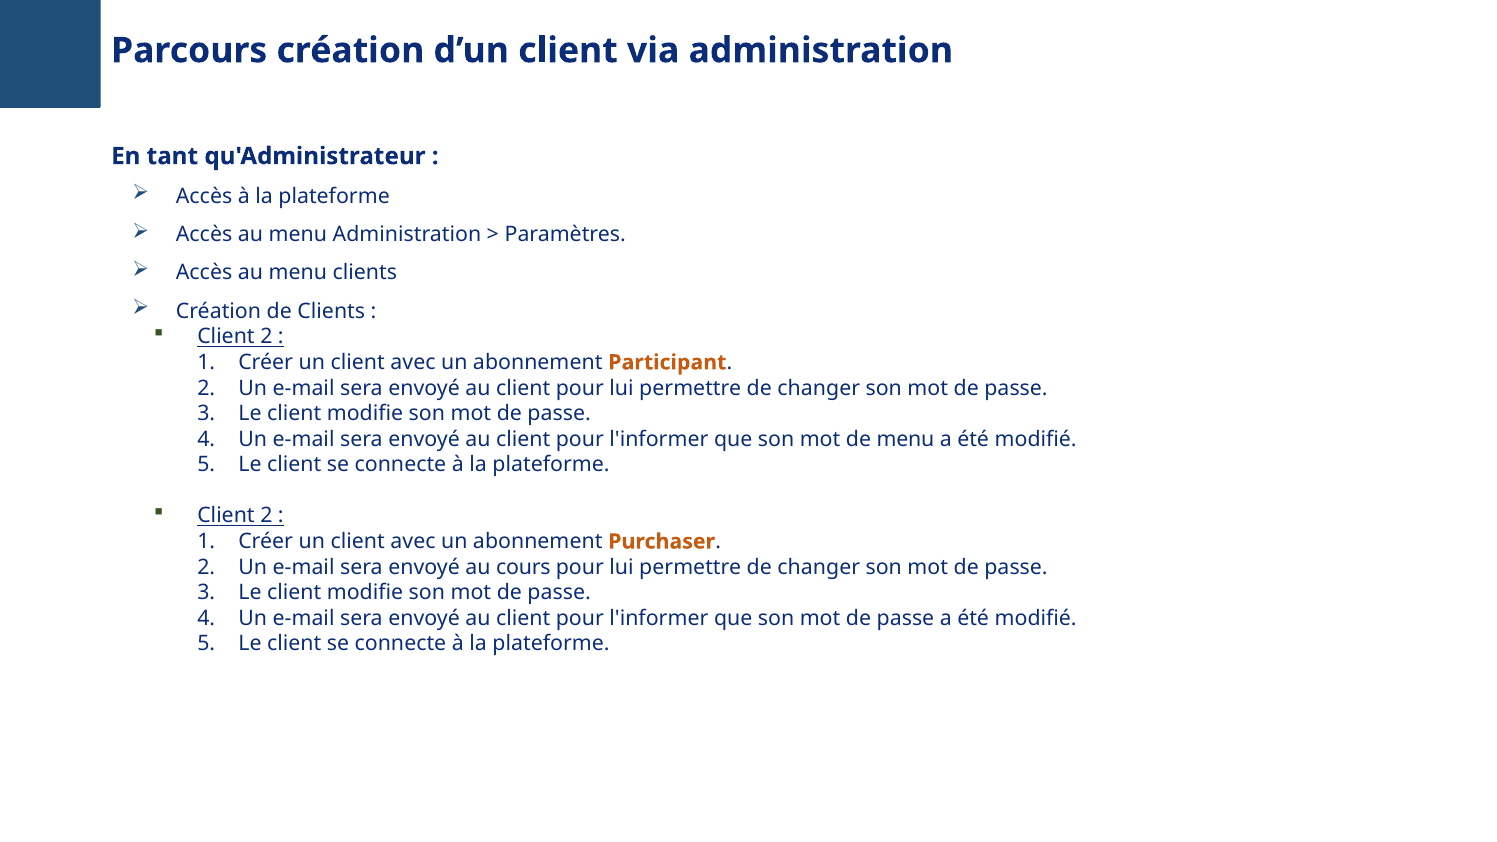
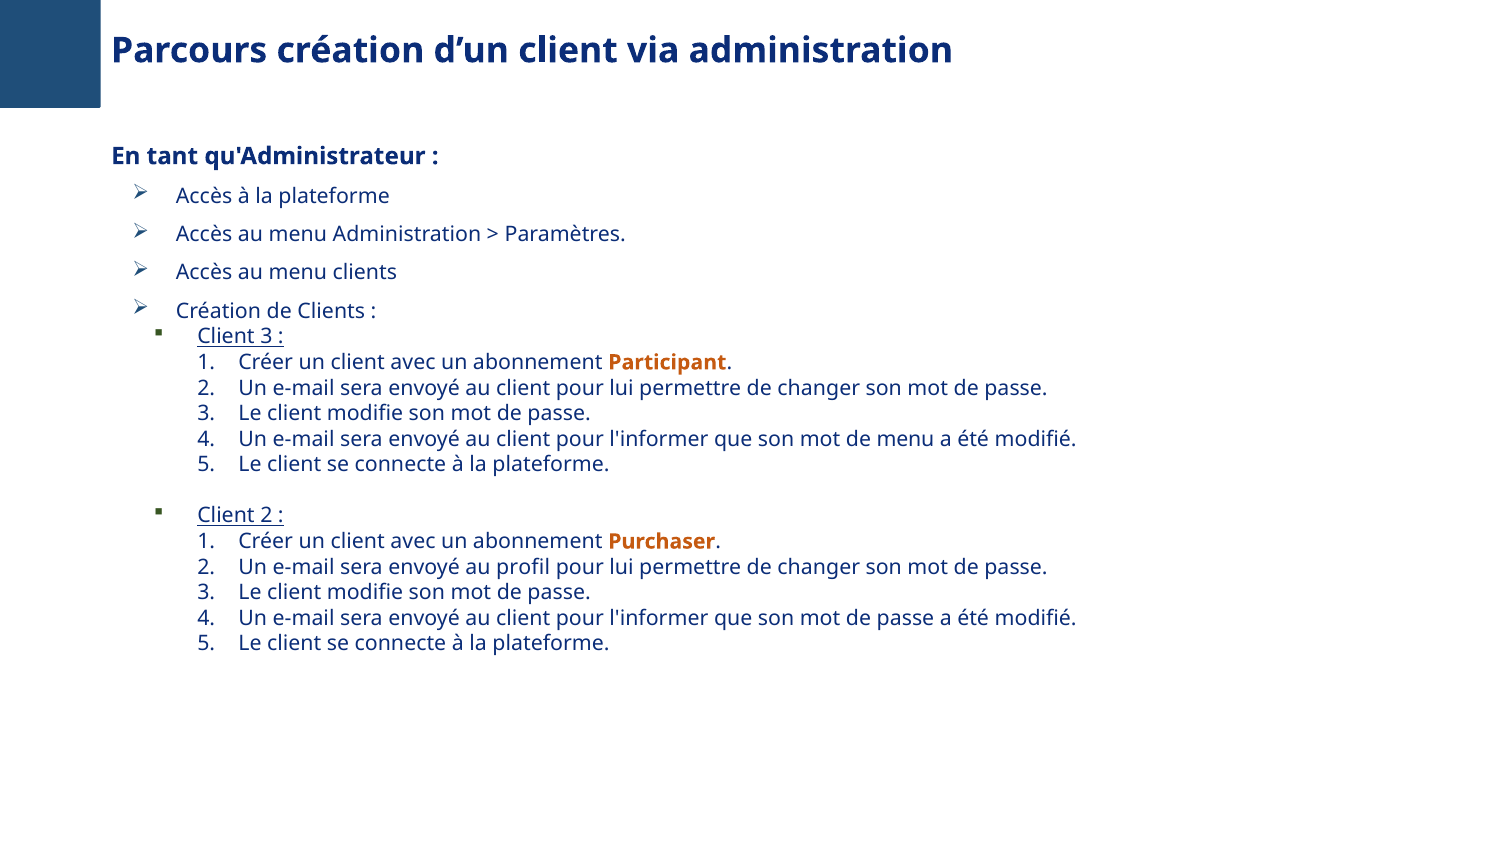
2 at (266, 337): 2 -> 3
cours: cours -> profil
